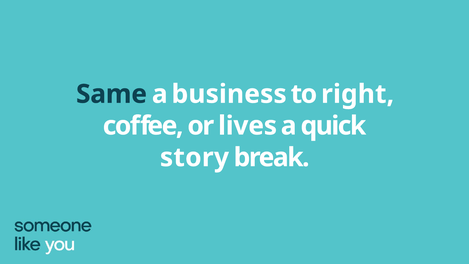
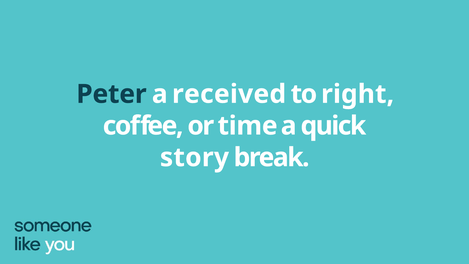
Same: Same -> Peter
business: business -> received
lives: lives -> time
